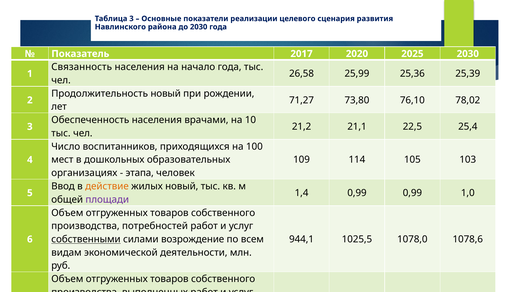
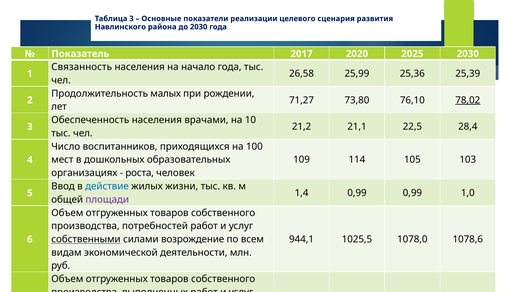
Продолжительность новый: новый -> малых
78,02 underline: none -> present
25,4: 25,4 -> 28,4
этапа: этапа -> роста
действие colour: orange -> blue
жилых новый: новый -> жизни
